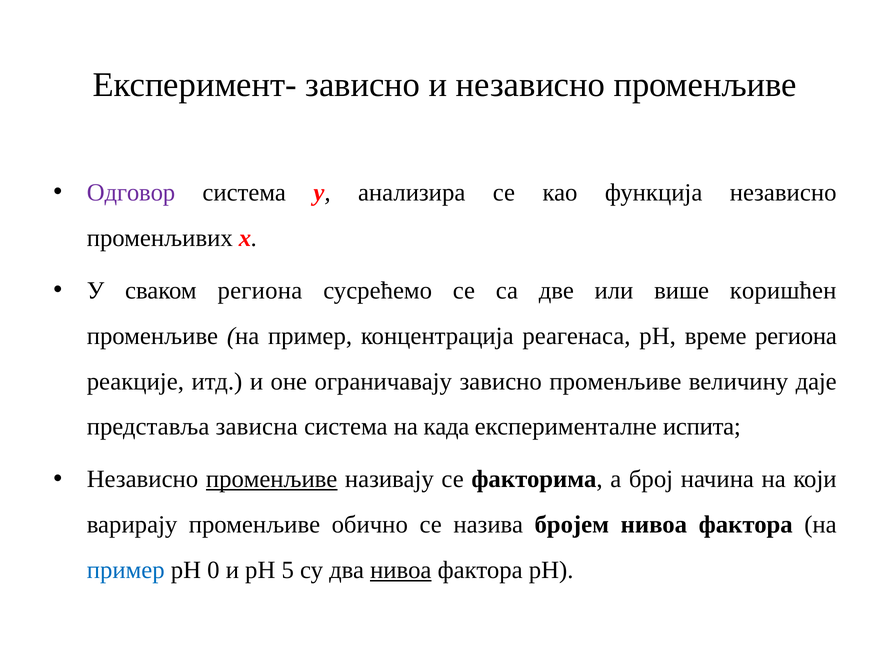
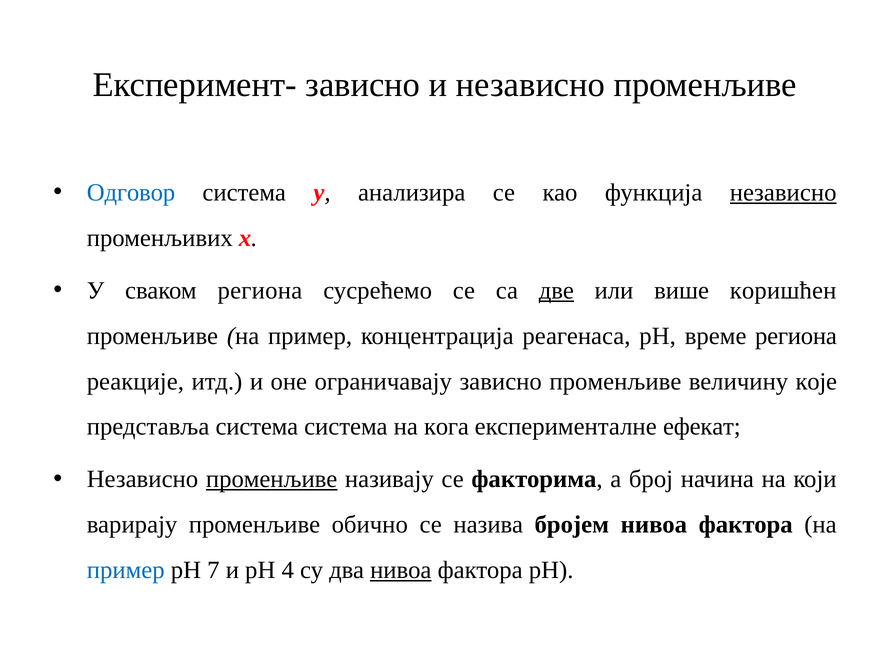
Одговор colour: purple -> blue
независно at (783, 192) underline: none -> present
две underline: none -> present
даје: даје -> које
представља зависна: зависна -> система
када: када -> кога
испита: испита -> ефекат
0: 0 -> 7
5: 5 -> 4
